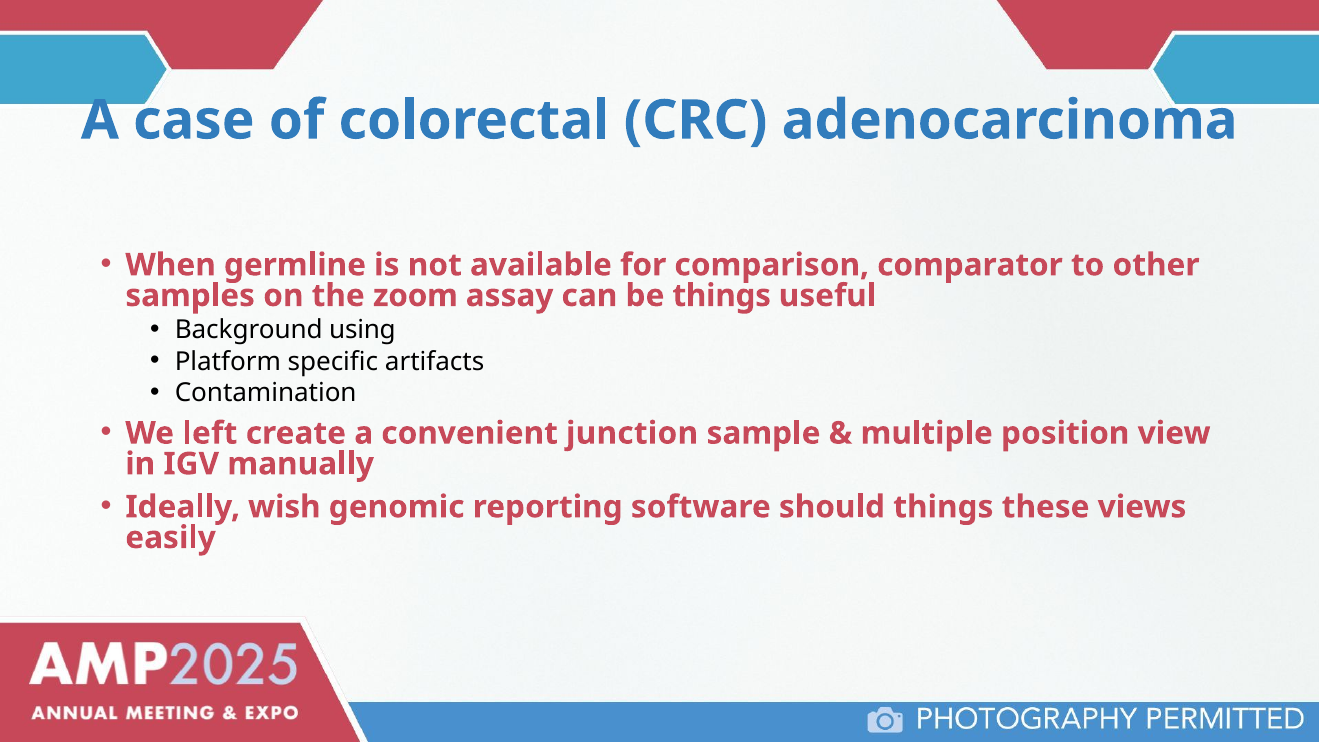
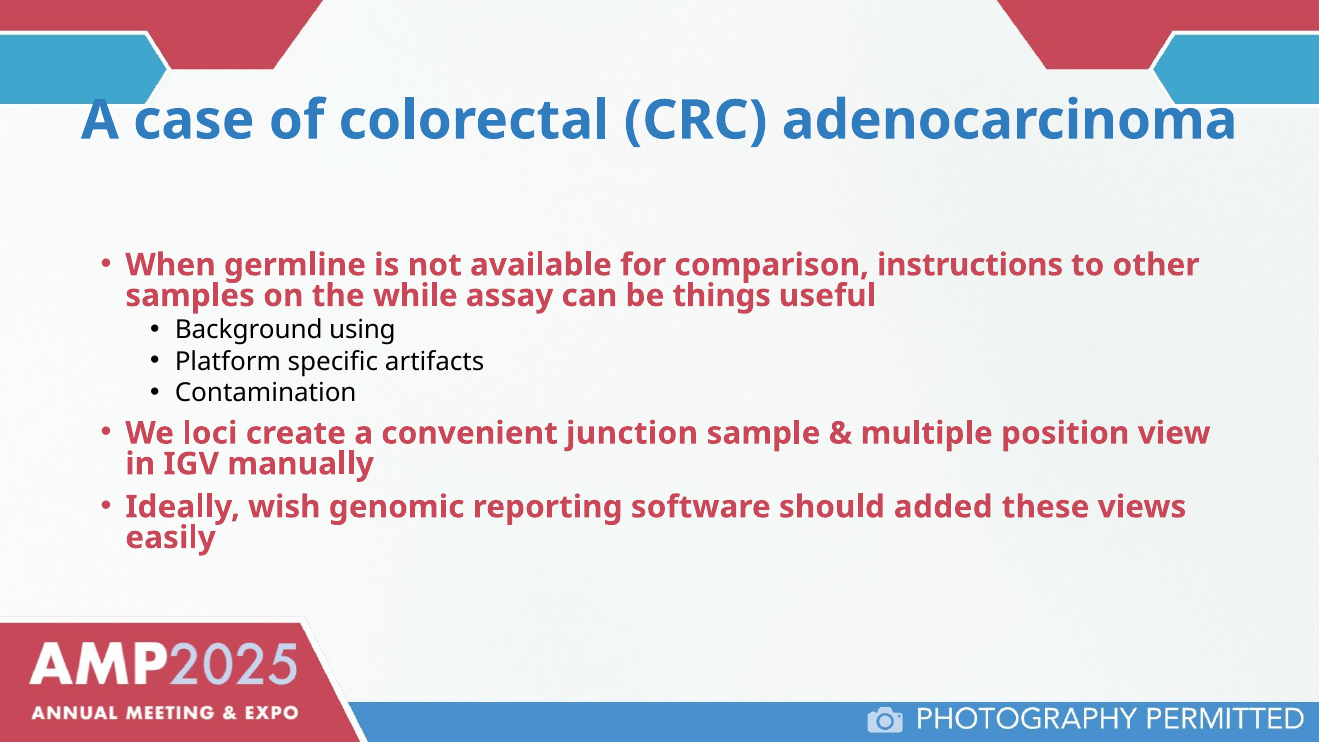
comparator: comparator -> instructions
zoom: zoom -> while
left: left -> loci
should things: things -> added
